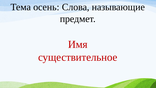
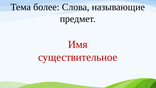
осень: осень -> более
